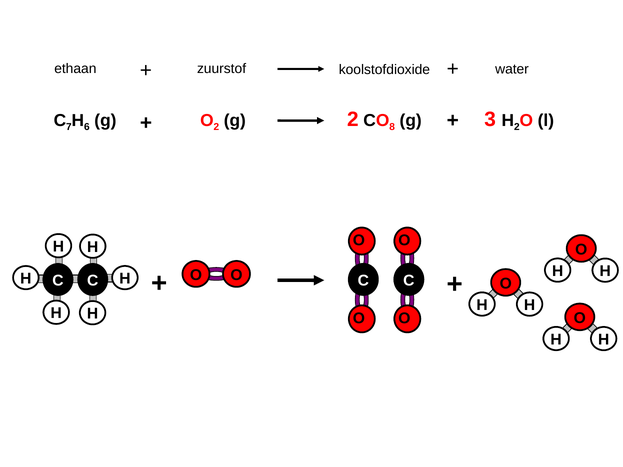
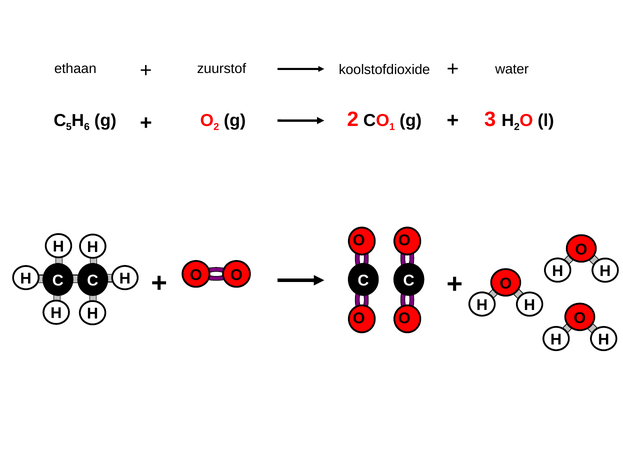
7: 7 -> 5
8: 8 -> 1
